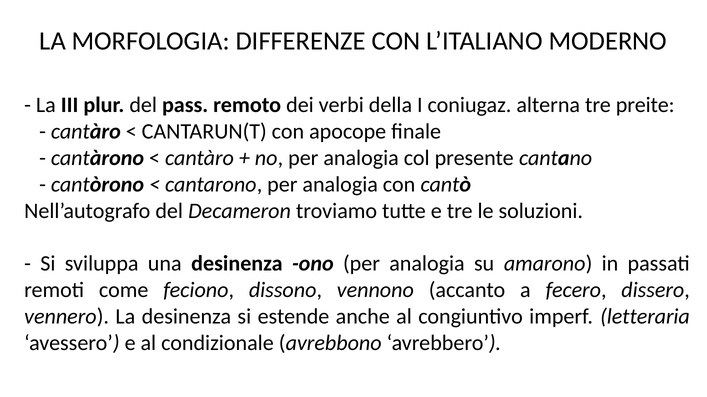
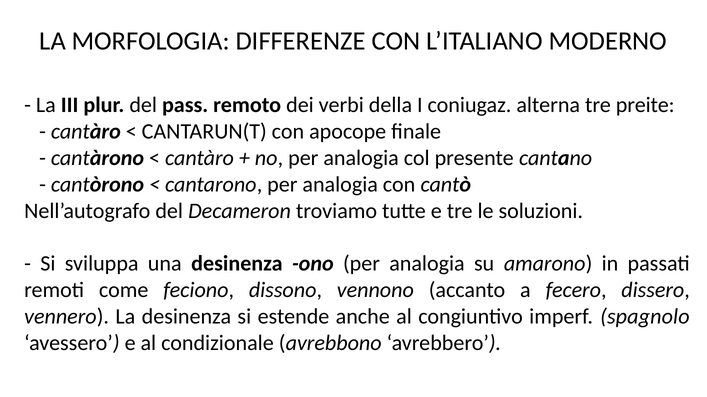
letteraria: letteraria -> spagnolo
